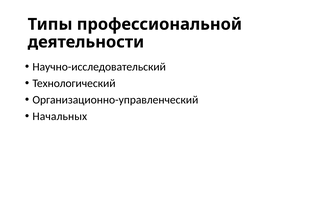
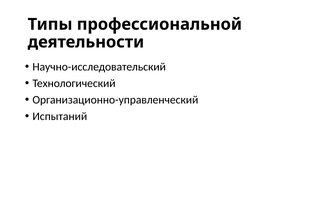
Начальных: Начальных -> Испытаний
